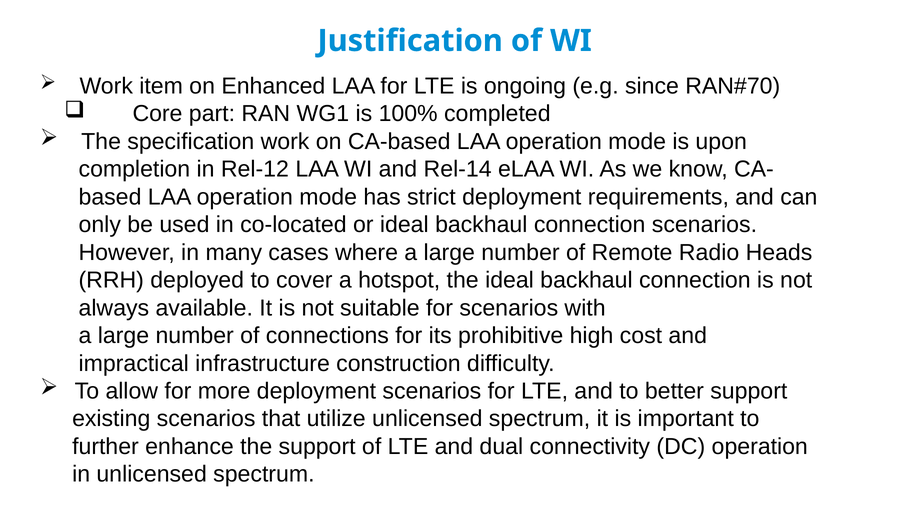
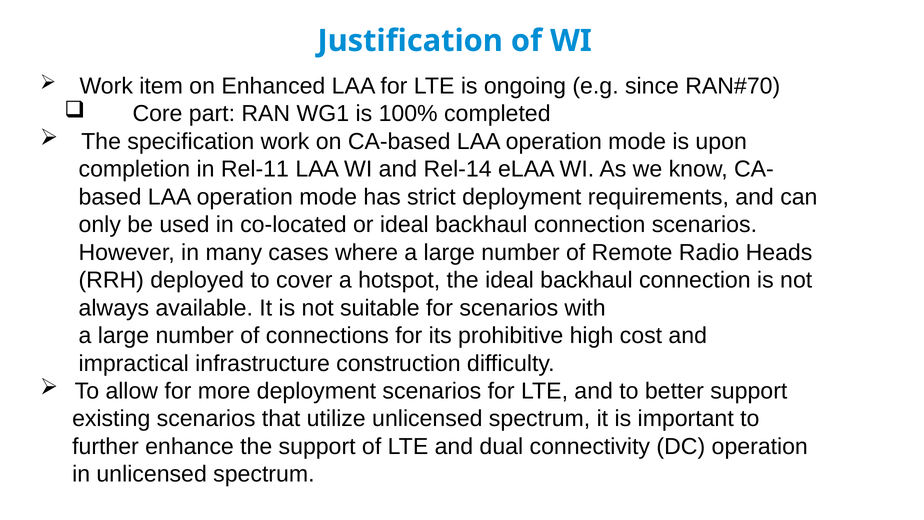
Rel-12: Rel-12 -> Rel-11
